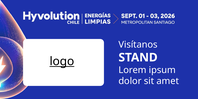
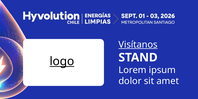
Visítanos underline: none -> present
